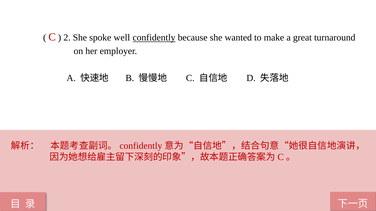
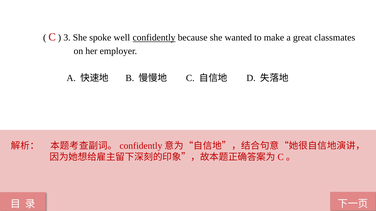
2: 2 -> 3
turnaround: turnaround -> classmates
